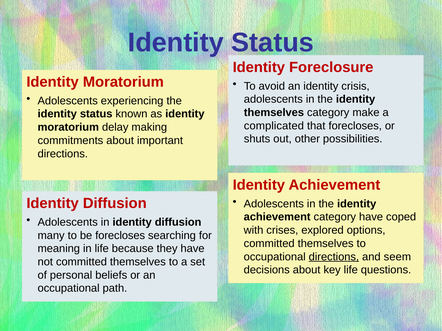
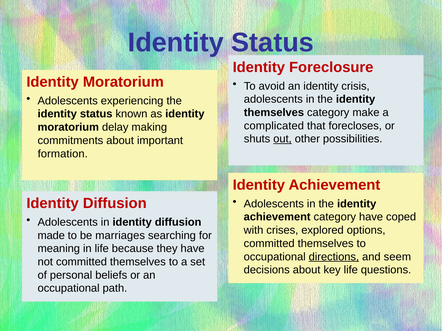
out underline: none -> present
directions at (63, 154): directions -> formation
many: many -> made
be forecloses: forecloses -> marriages
